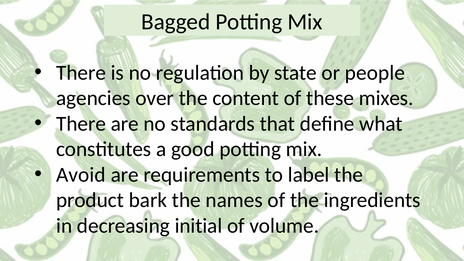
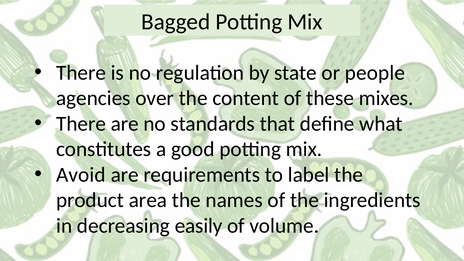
bark: bark -> area
initial: initial -> easily
